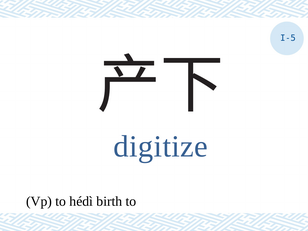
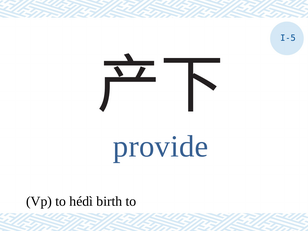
digitize: digitize -> provide
